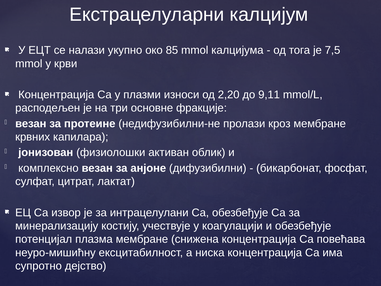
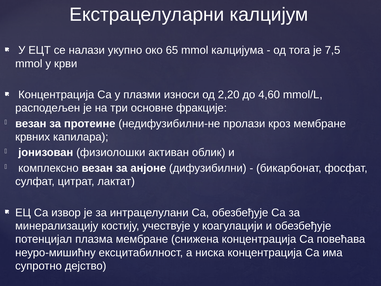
85: 85 -> 65
9,11: 9,11 -> 4,60
